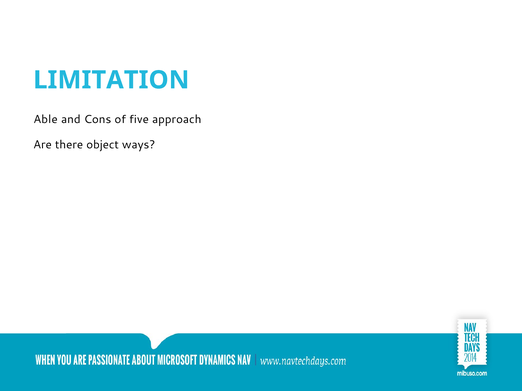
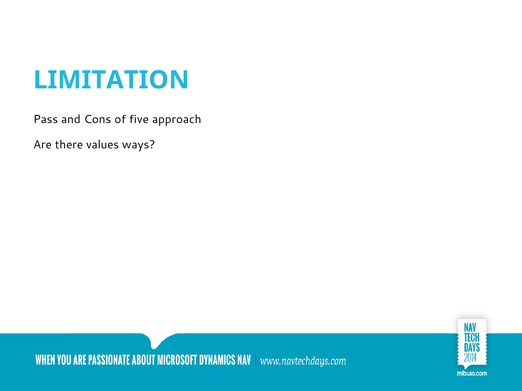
Able: Able -> Pass
object: object -> values
